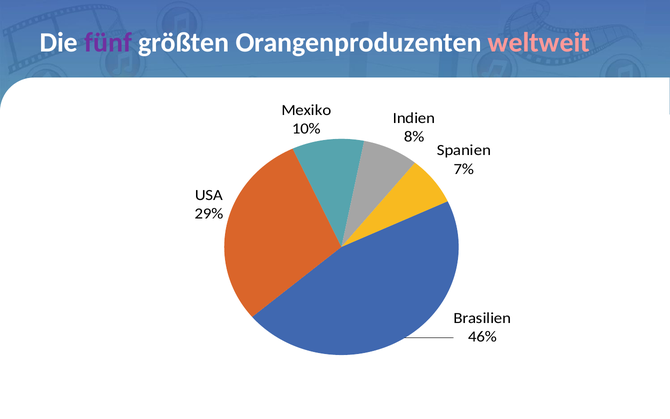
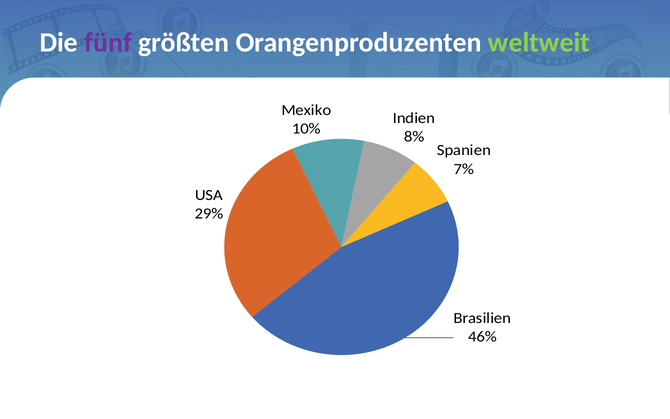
weltweit colour: pink -> light green
